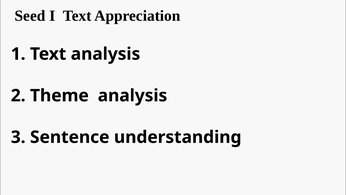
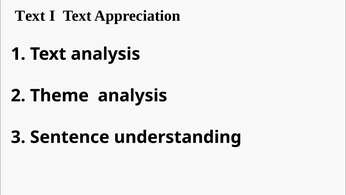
Seed at (30, 16): Seed -> Text
